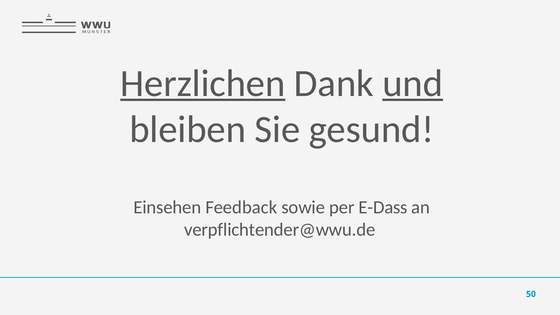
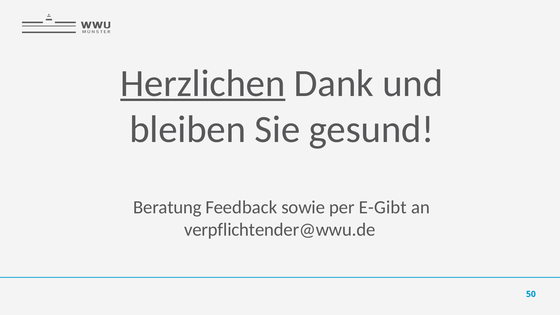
und underline: present -> none
Einsehen: Einsehen -> Beratung
E-Dass: E-Dass -> E-Gibt
